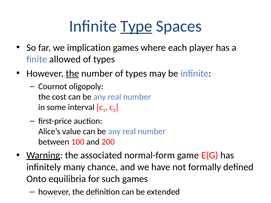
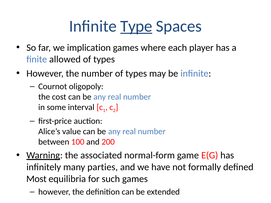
the at (72, 74) underline: present -> none
chance: chance -> parties
Onto: Onto -> Most
